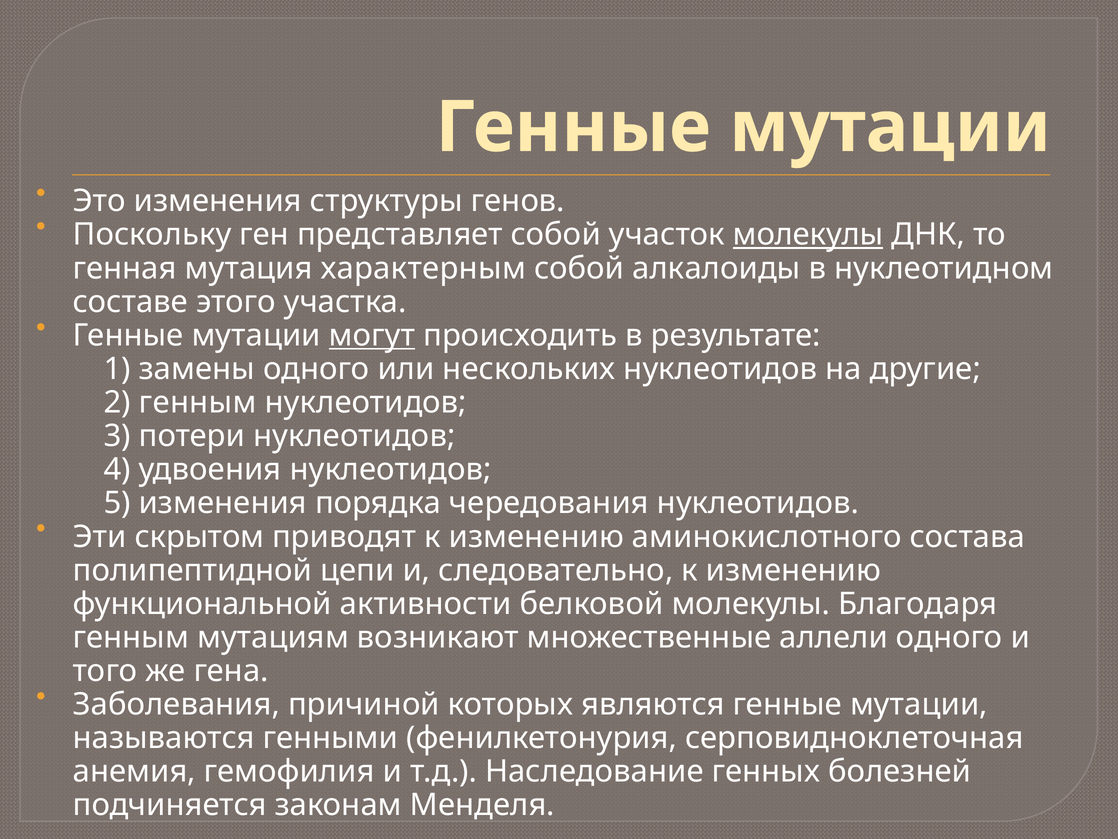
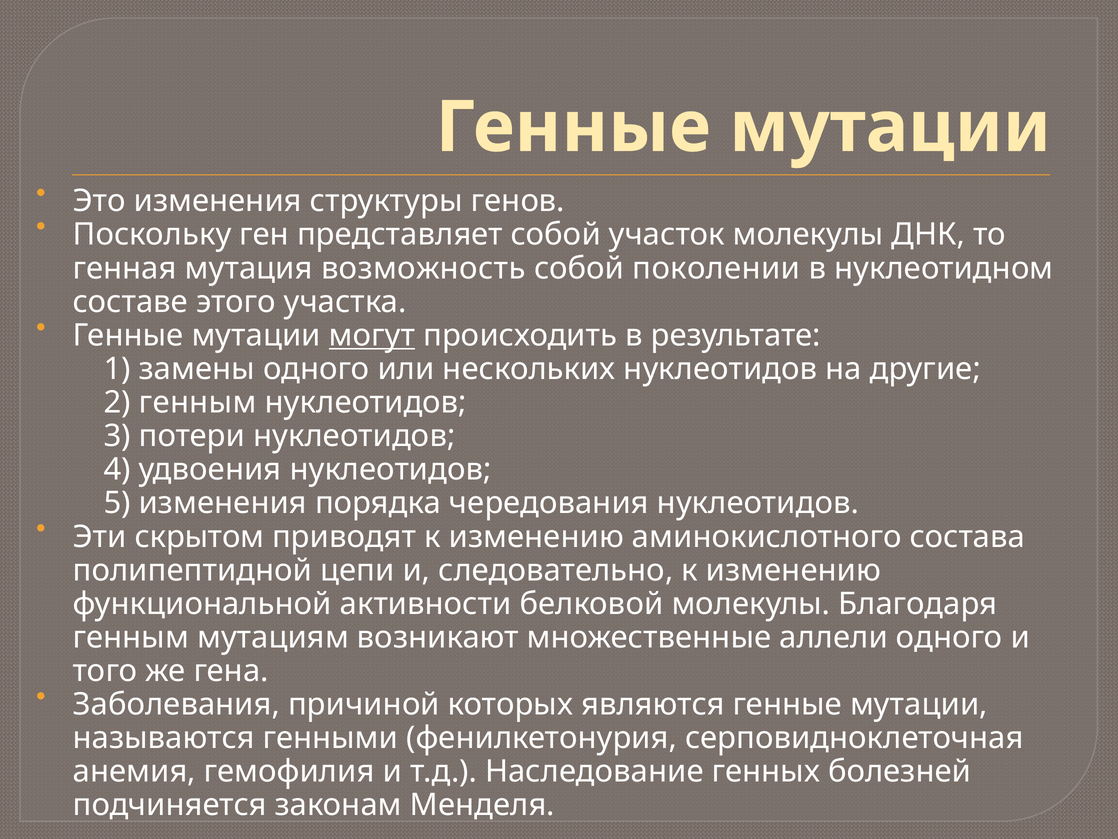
молекулы at (808, 235) underline: present -> none
характерным: характерным -> возможность
алкалоиды: алкалоиды -> поколении
